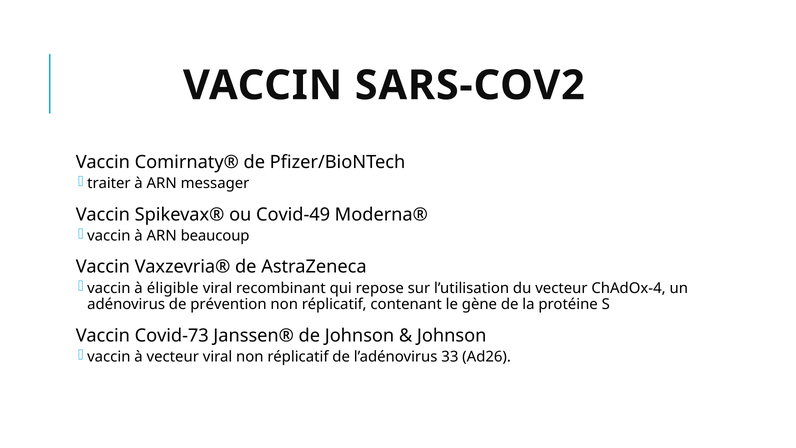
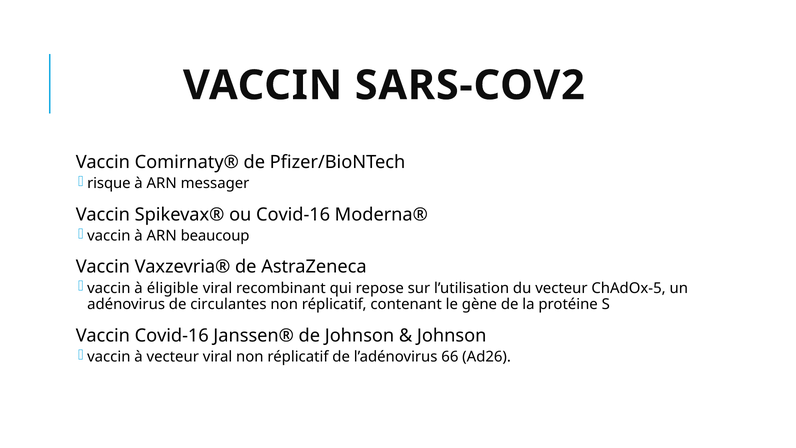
traiter: traiter -> risque
ou Covid-49: Covid-49 -> Covid-16
ChAdOx-4: ChAdOx-4 -> ChAdOx-5
prévention: prévention -> circulantes
Vaccin Covid-73: Covid-73 -> Covid-16
33: 33 -> 66
